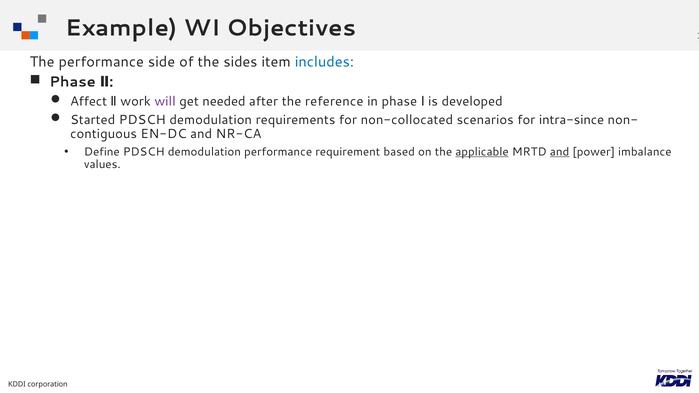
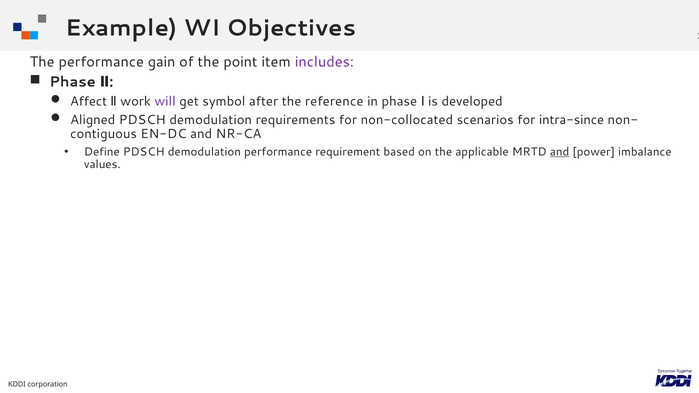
side: side -> gain
sides: sides -> point
includes colour: blue -> purple
needed: needed -> symbol
Started: Started -> Aligned
applicable underline: present -> none
